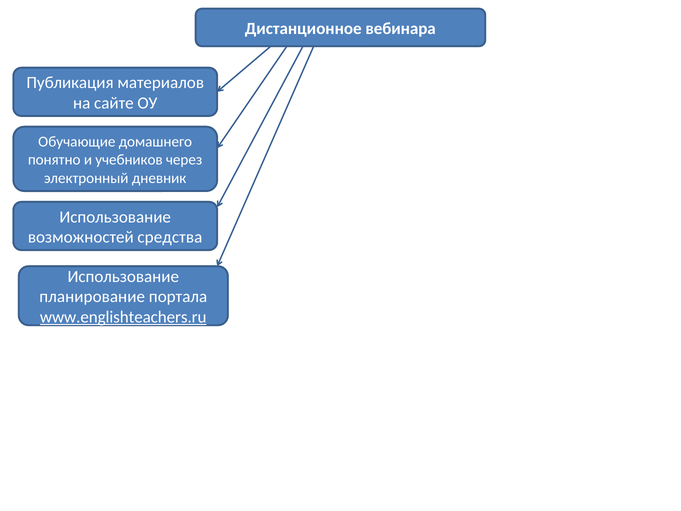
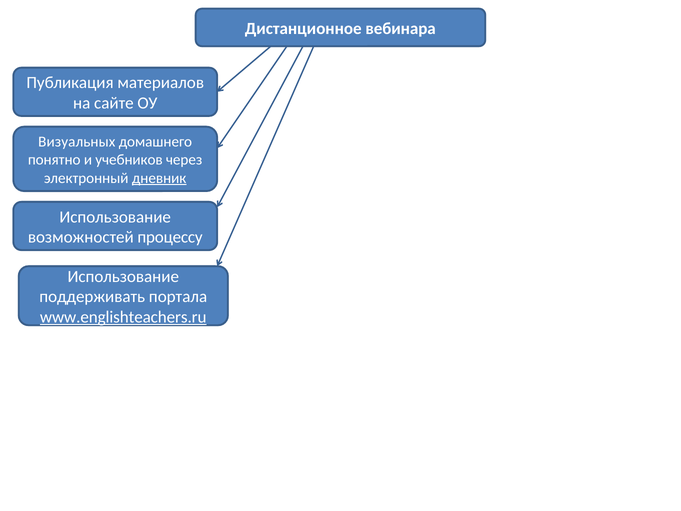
Обучающие: Обучающие -> Визуальных
дневник underline: none -> present
средства: средства -> процессу
планирование: планирование -> поддерживать
